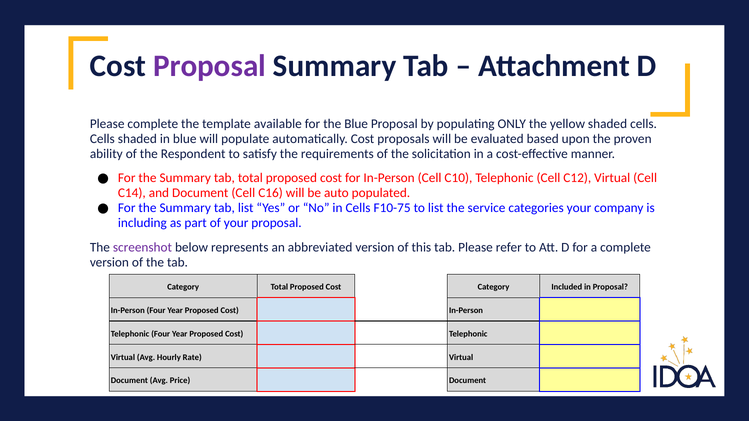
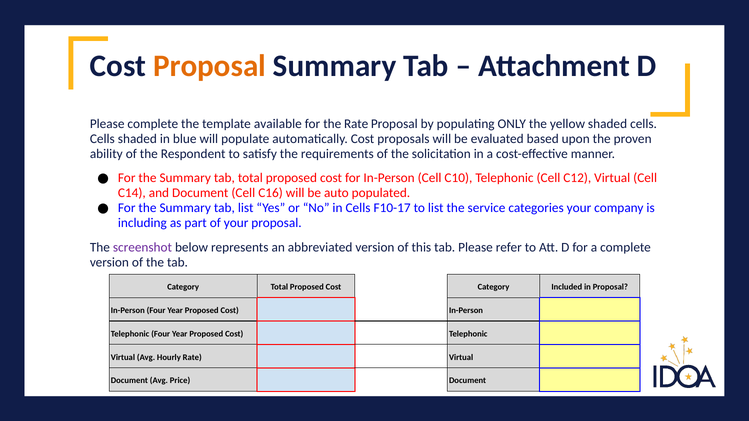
Proposal at (210, 66) colour: purple -> orange
the Blue: Blue -> Rate
F10-75: F10-75 -> F10-17
